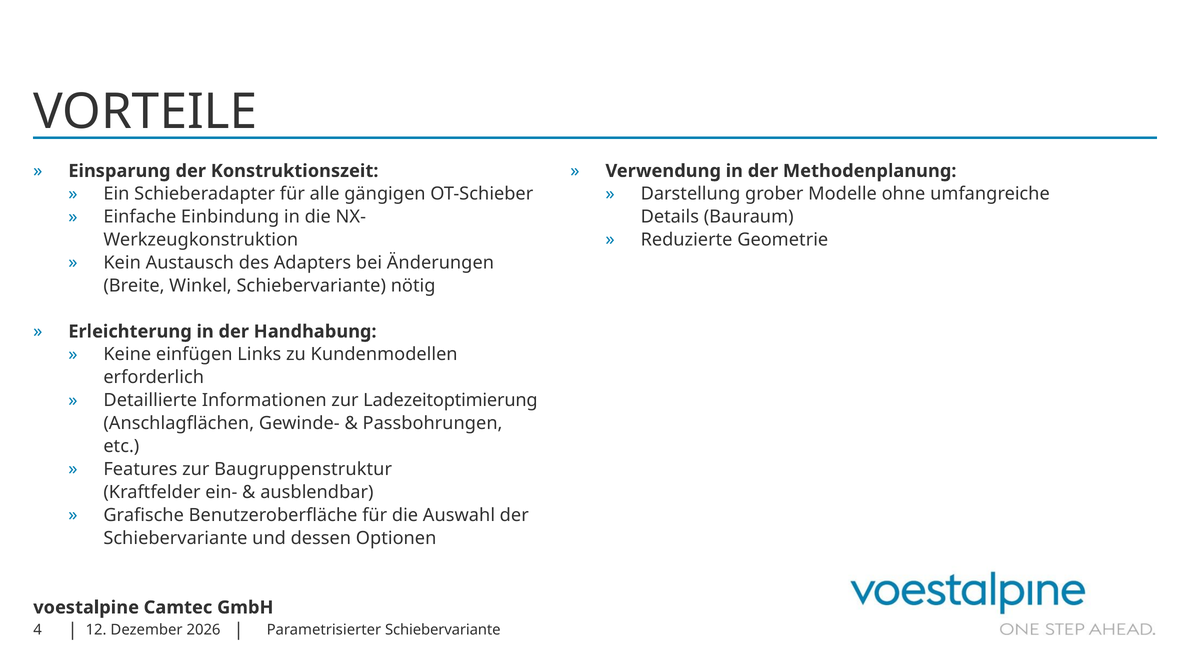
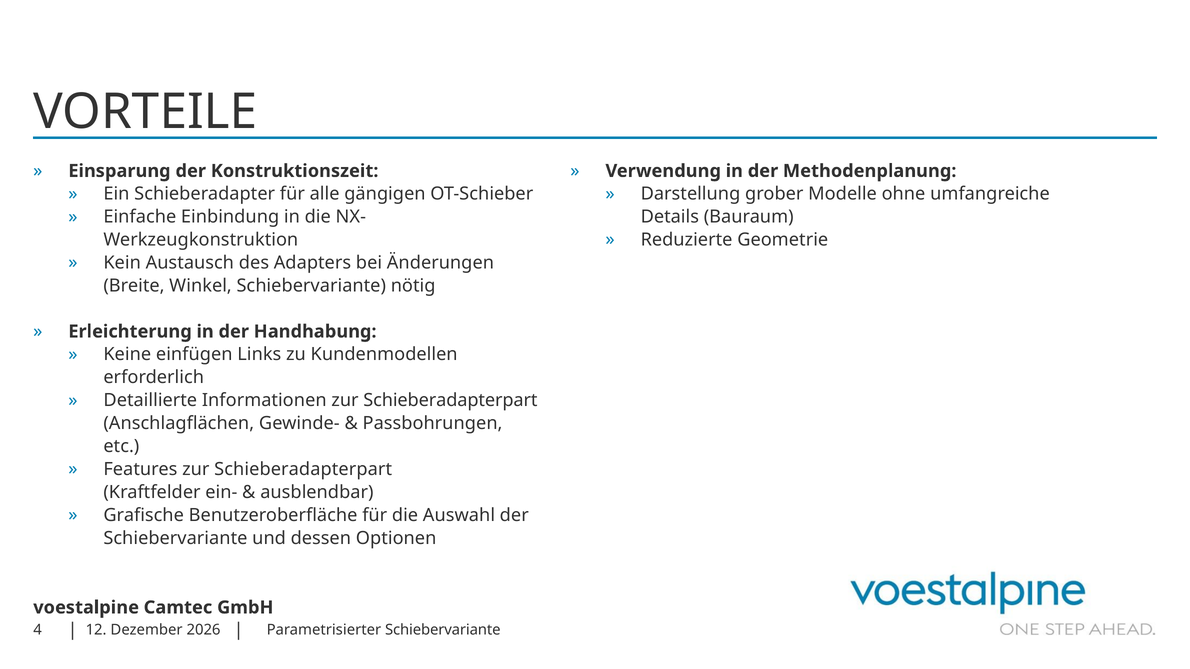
Informationen zur Ladezeitoptimierung: Ladezeitoptimierung -> Schieberadapterpart
Features zur Baugruppenstruktur: Baugruppenstruktur -> Schieberadapterpart
